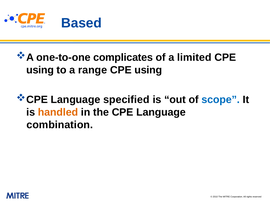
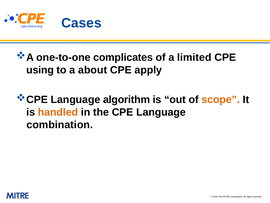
Based: Based -> Cases
range: range -> about
using at (148, 70): using -> apply
specified: specified -> algorithm
scope colour: blue -> orange
